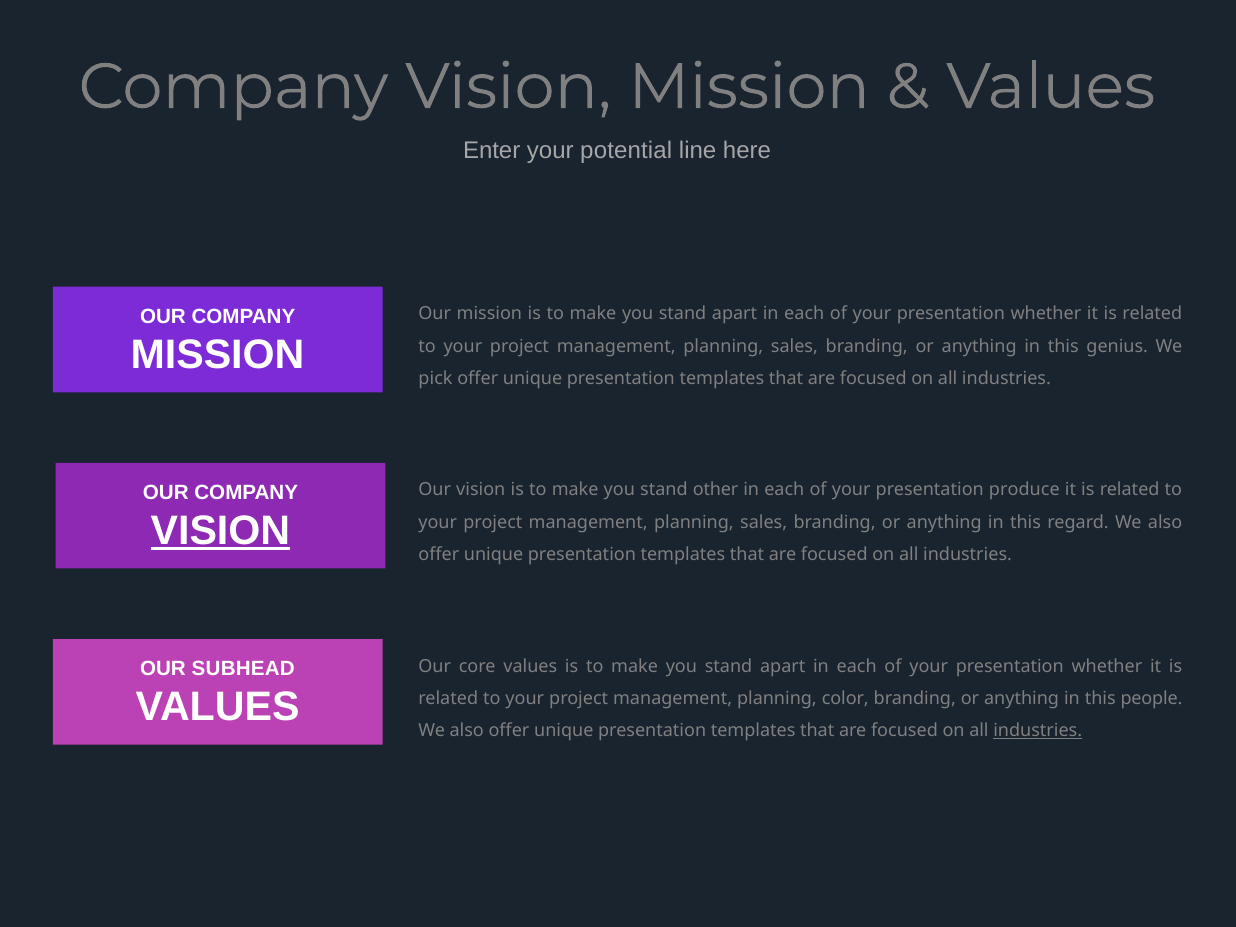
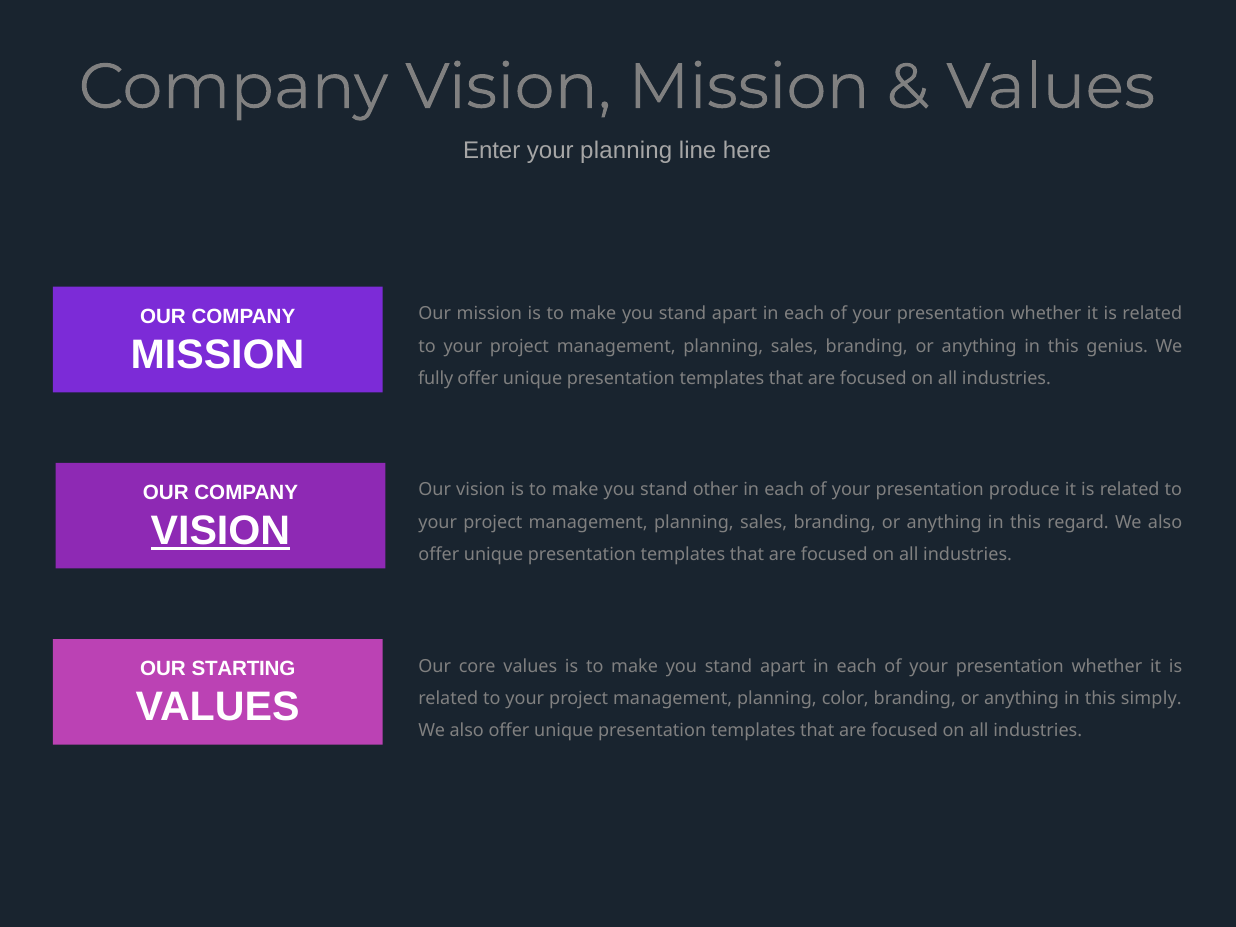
your potential: potential -> planning
pick: pick -> fully
SUBHEAD: SUBHEAD -> STARTING
people: people -> simply
industries at (1038, 731) underline: present -> none
